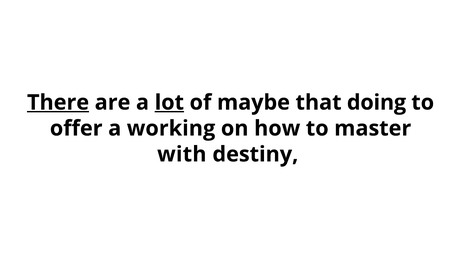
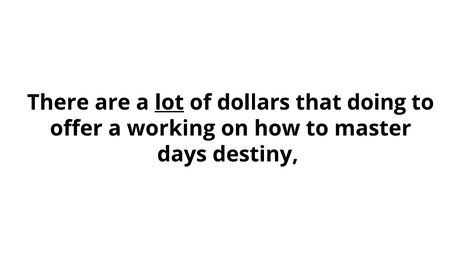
There underline: present -> none
maybe: maybe -> dollars
with: with -> days
